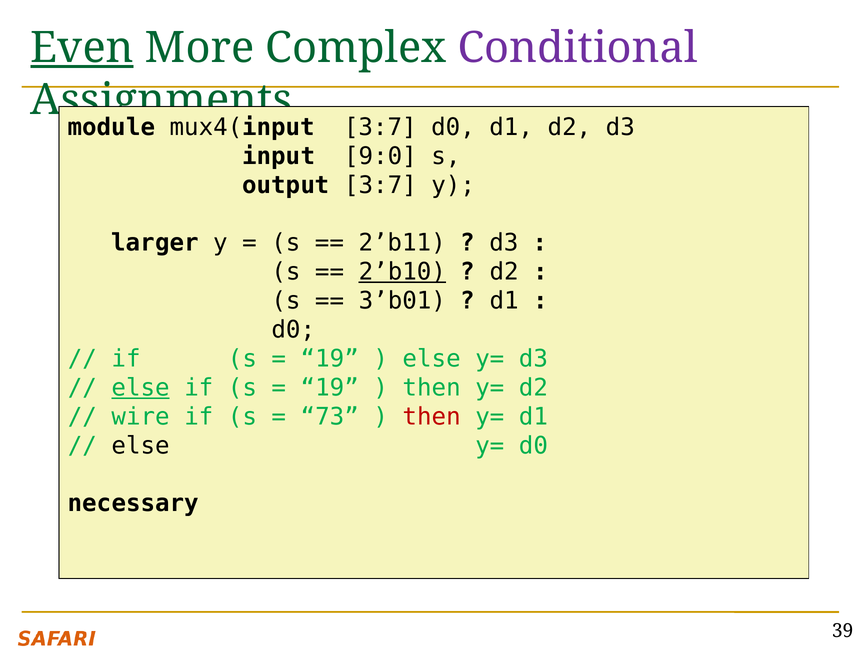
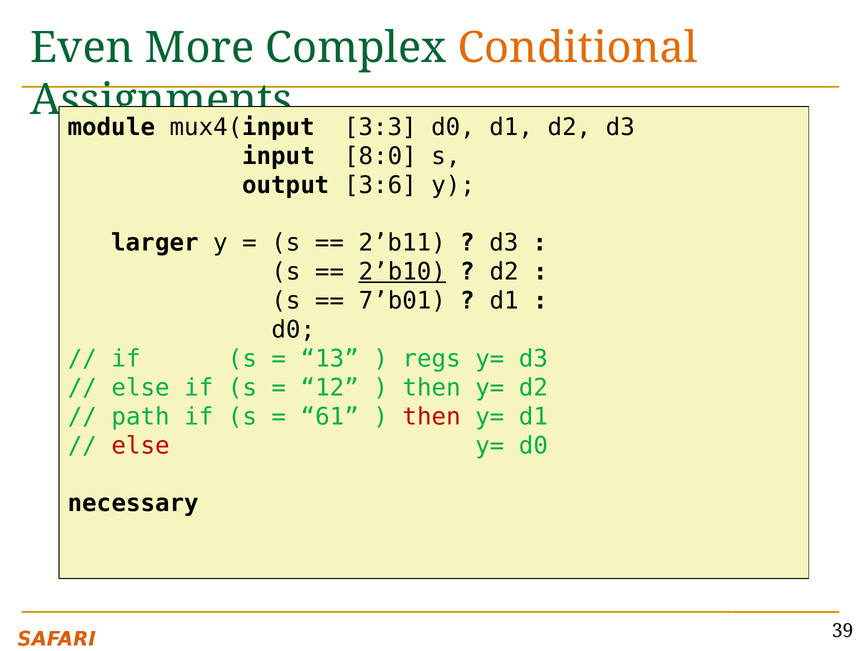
Even underline: present -> none
Conditional colour: purple -> orange
3:7 at (380, 127): 3:7 -> 3:3
9:0: 9:0 -> 8:0
output 3:7: 3:7 -> 3:6
3’b01: 3’b01 -> 7’b01
19 at (330, 359): 19 -> 13
else at (432, 359): else -> regs
else at (141, 388) underline: present -> none
19 at (330, 388): 19 -> 12
wire: wire -> path
73: 73 -> 61
else at (141, 446) colour: black -> red
